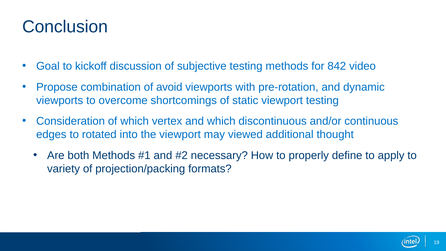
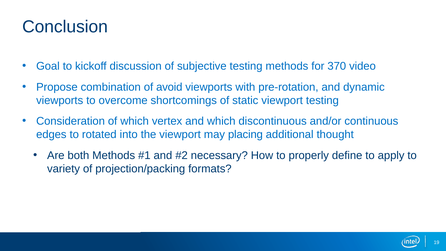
842: 842 -> 370
viewed: viewed -> placing
